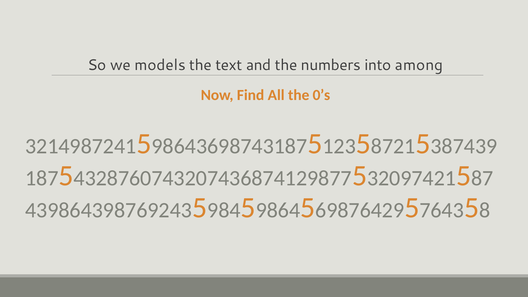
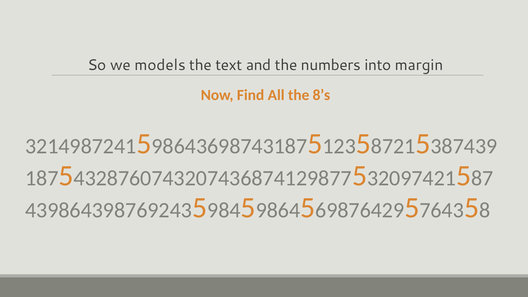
among: among -> margin
0’s: 0’s -> 8’s
